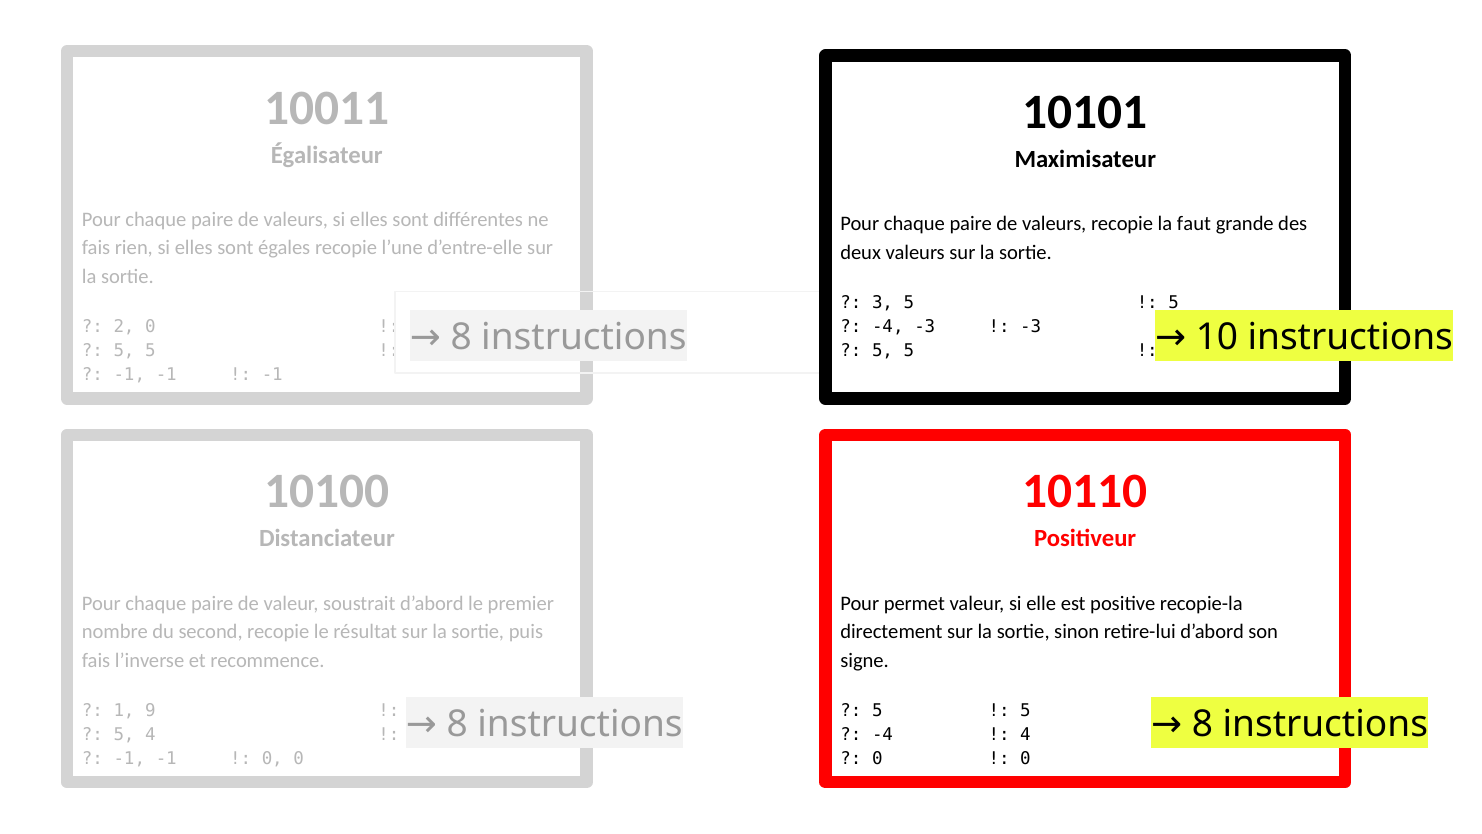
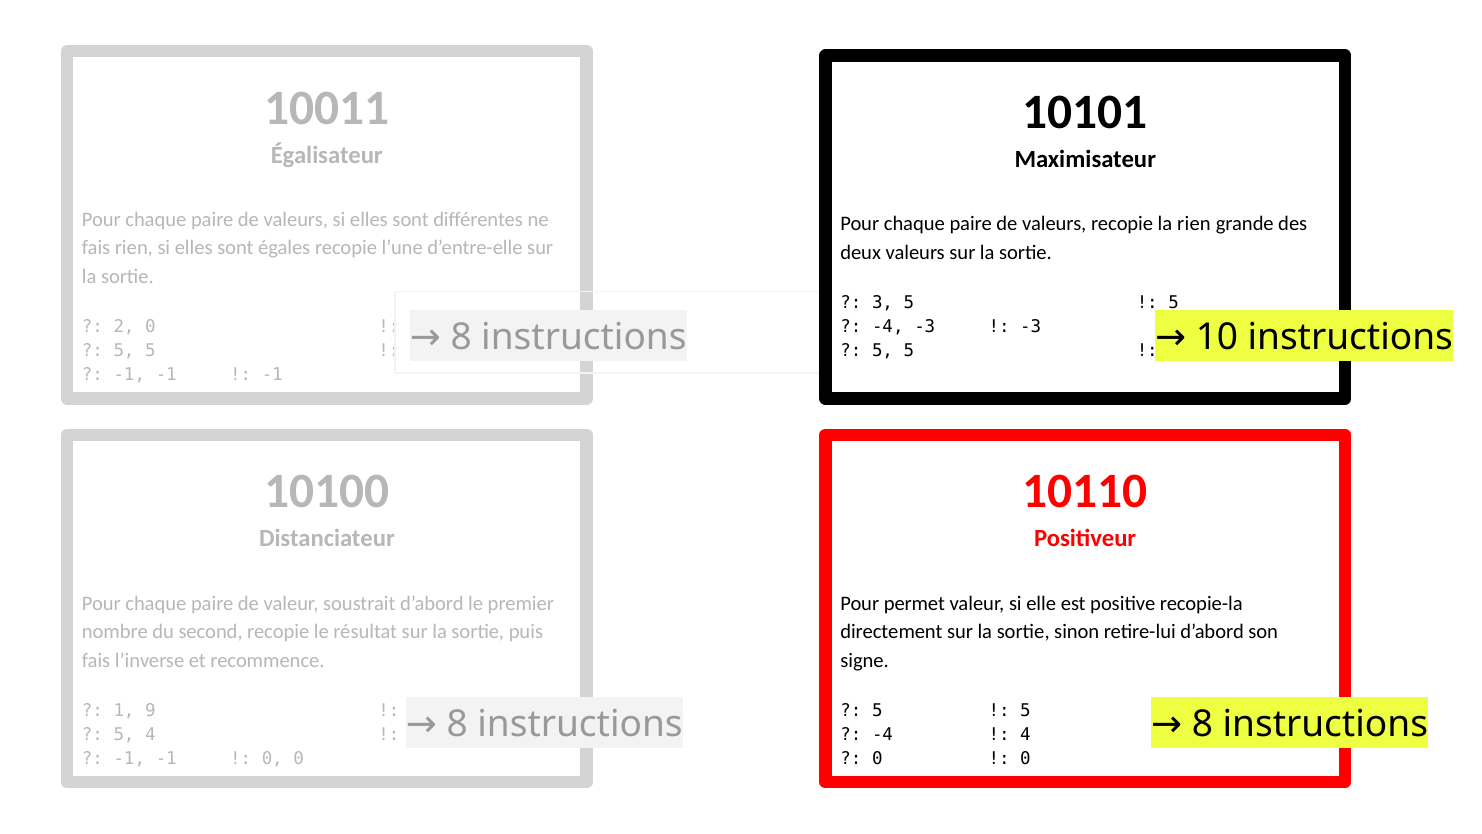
la faut: faut -> rien
